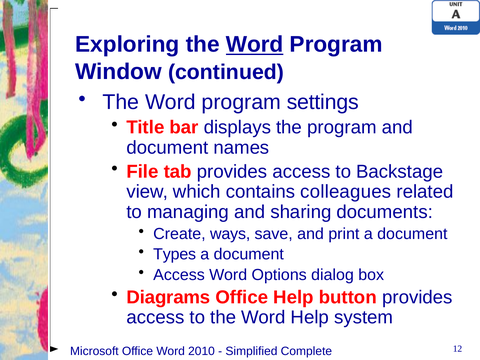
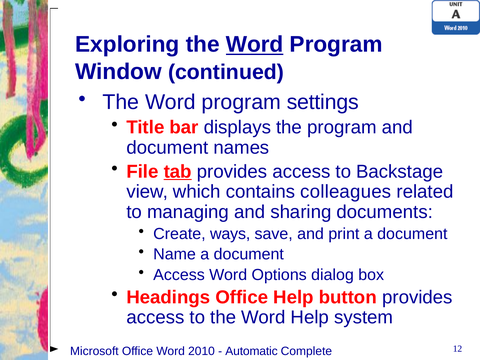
tab underline: none -> present
Types: Types -> Name
Diagrams: Diagrams -> Headings
Simplified: Simplified -> Automatic
